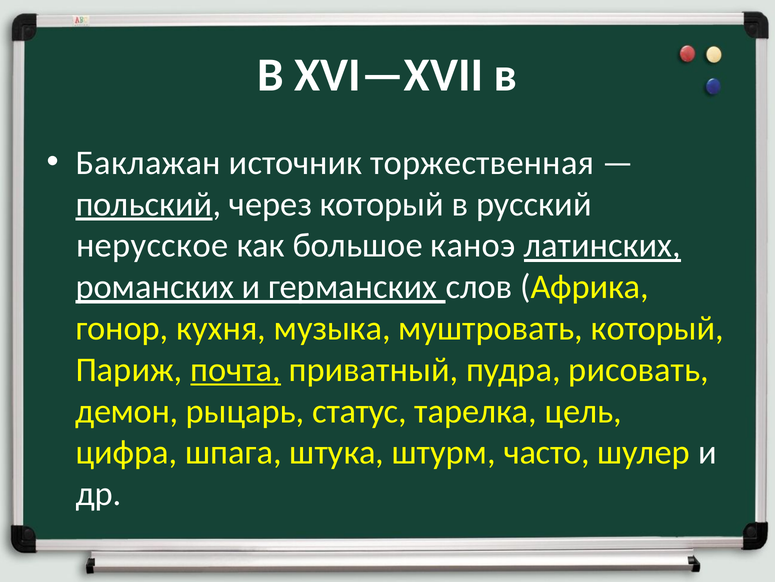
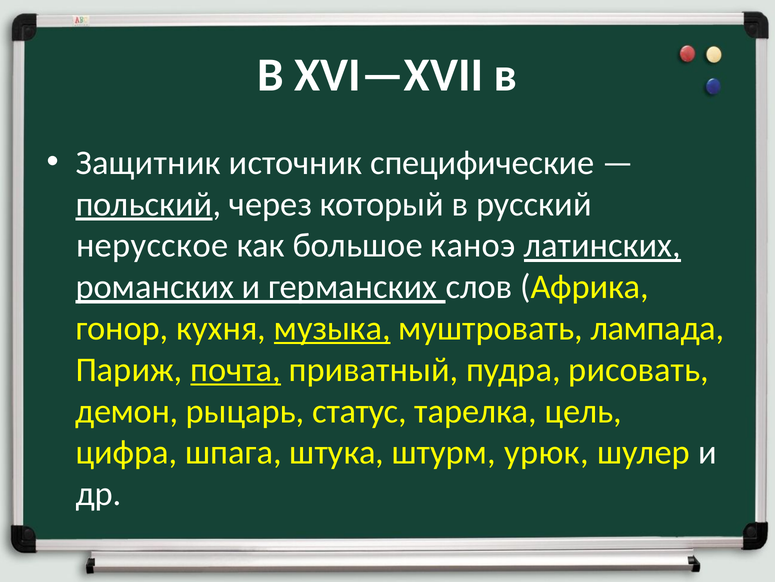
Баклажан: Баклажан -> Защитник
торжественная: торжественная -> специфические
музыка underline: none -> present
муштровать который: который -> лампада
часто: часто -> урюк
